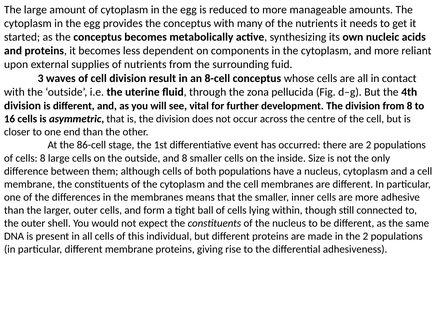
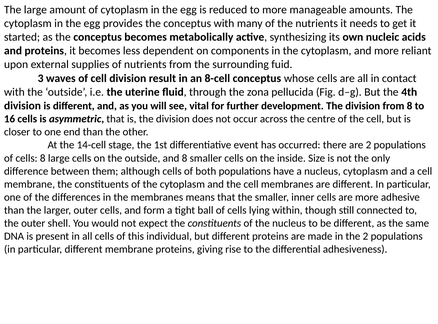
86-cell: 86-cell -> 14-cell
